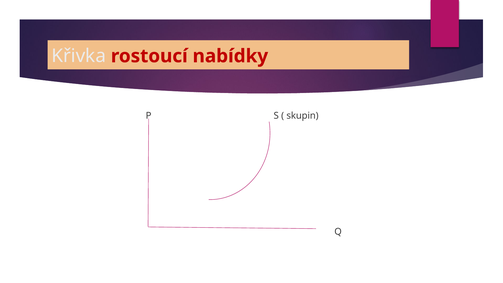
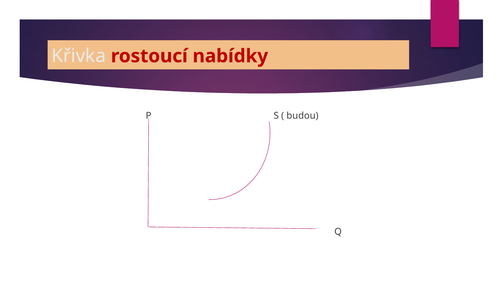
skupin: skupin -> budou
